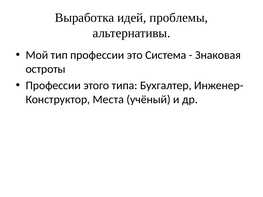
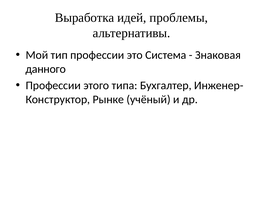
остроты: остроты -> данного
Места: Места -> Рынке
